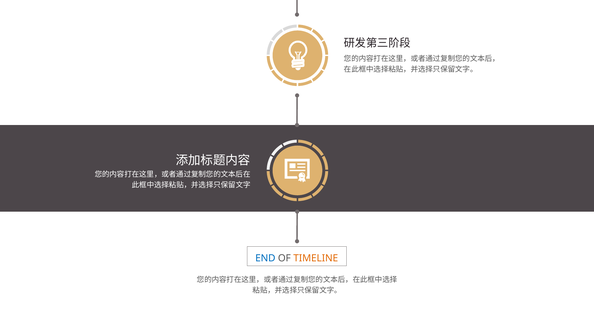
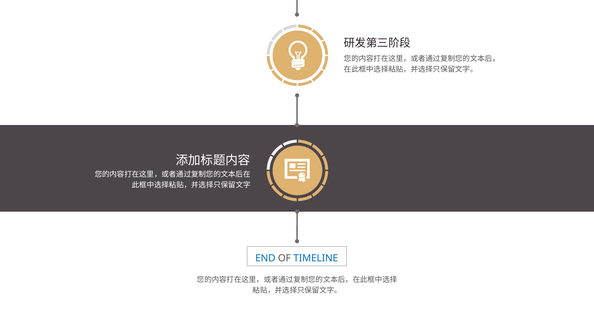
TIMELINE colour: orange -> blue
